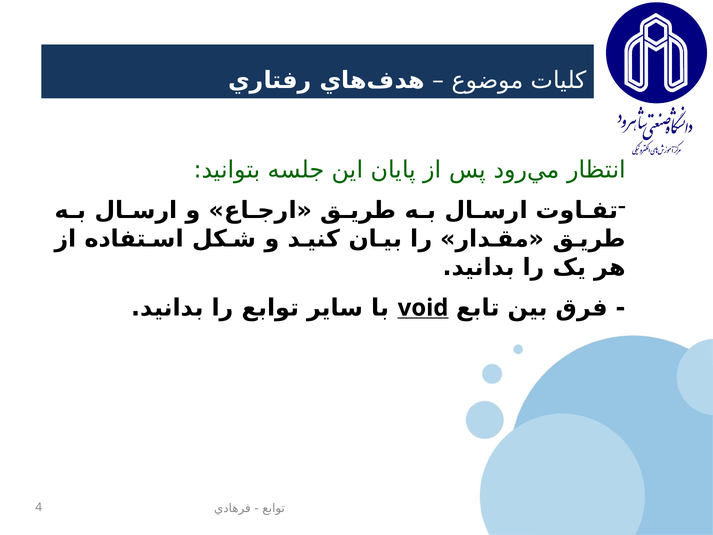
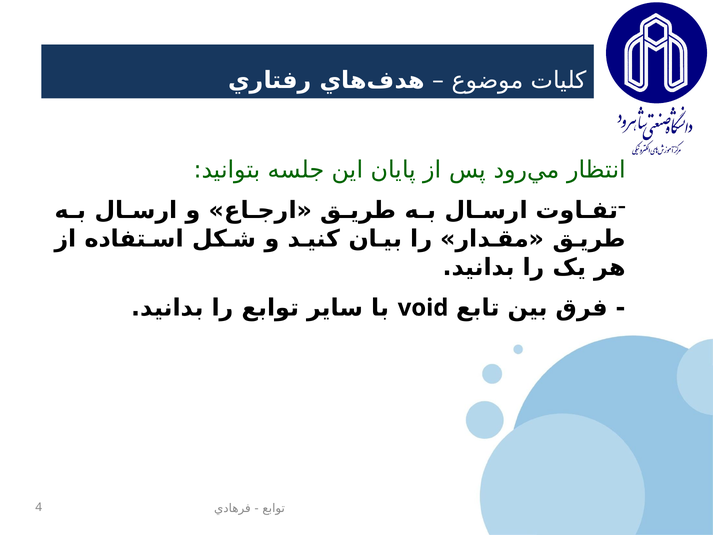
void underline: present -> none
